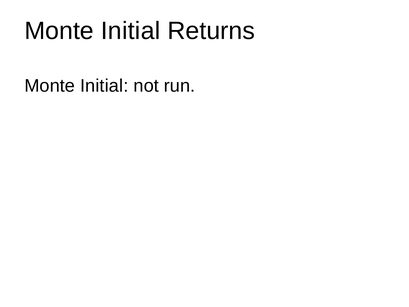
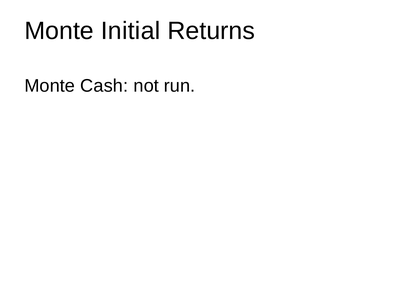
Initial at (104, 86): Initial -> Cash
